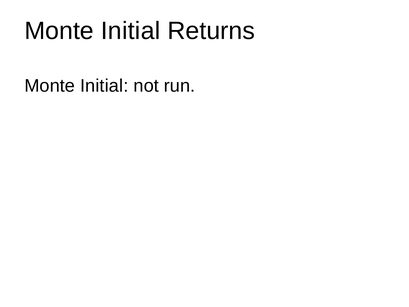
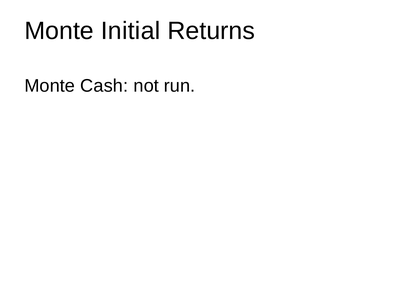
Initial at (104, 86): Initial -> Cash
